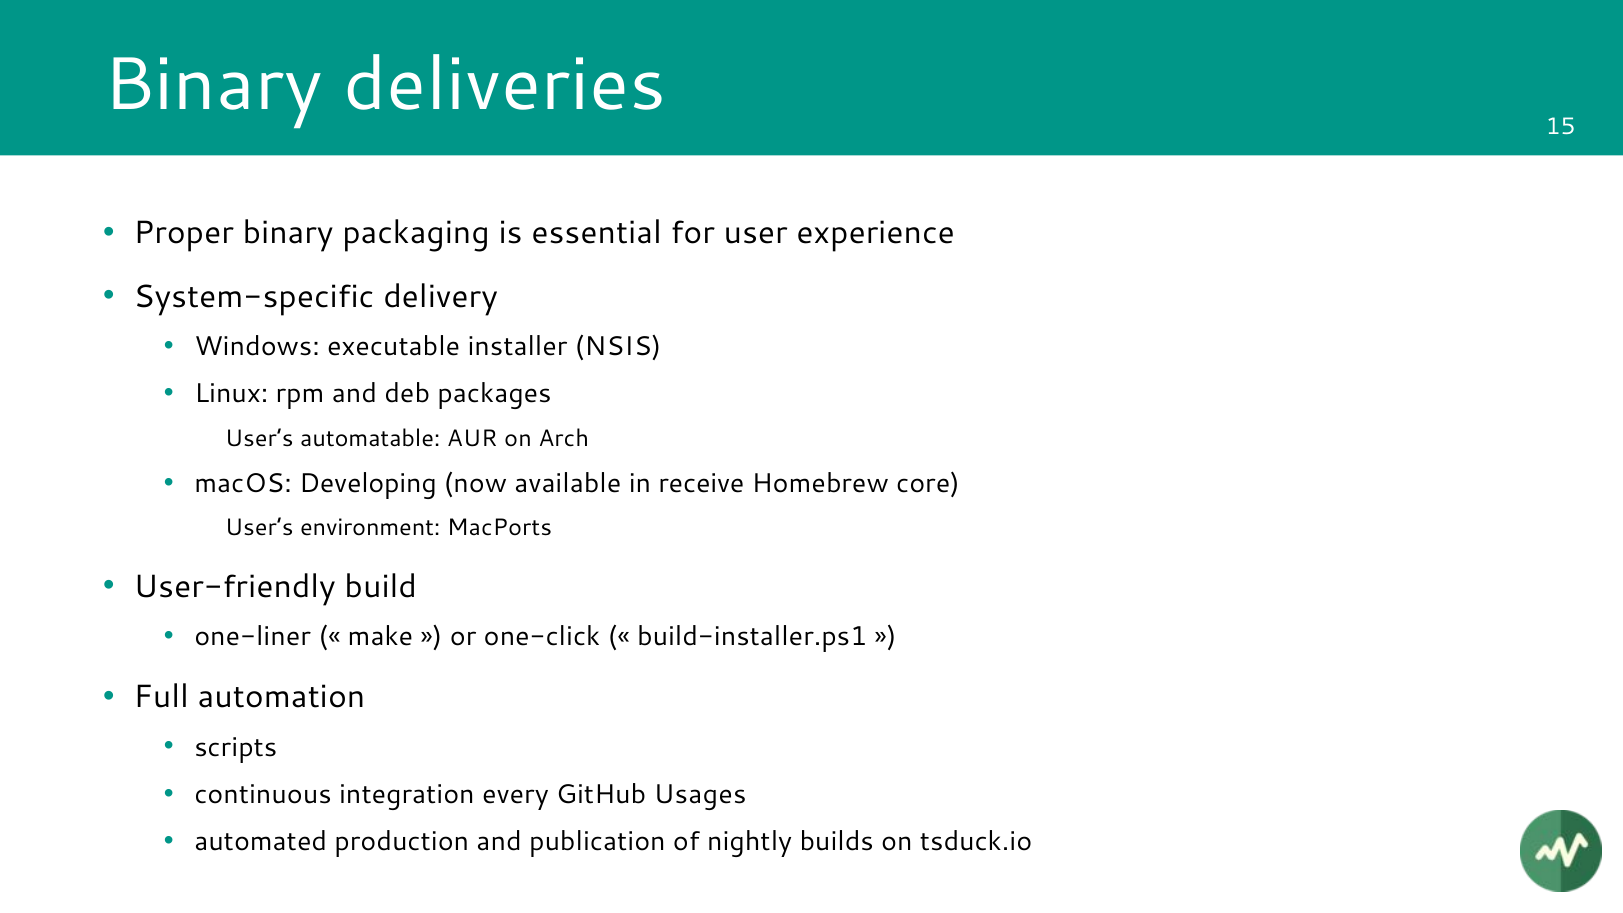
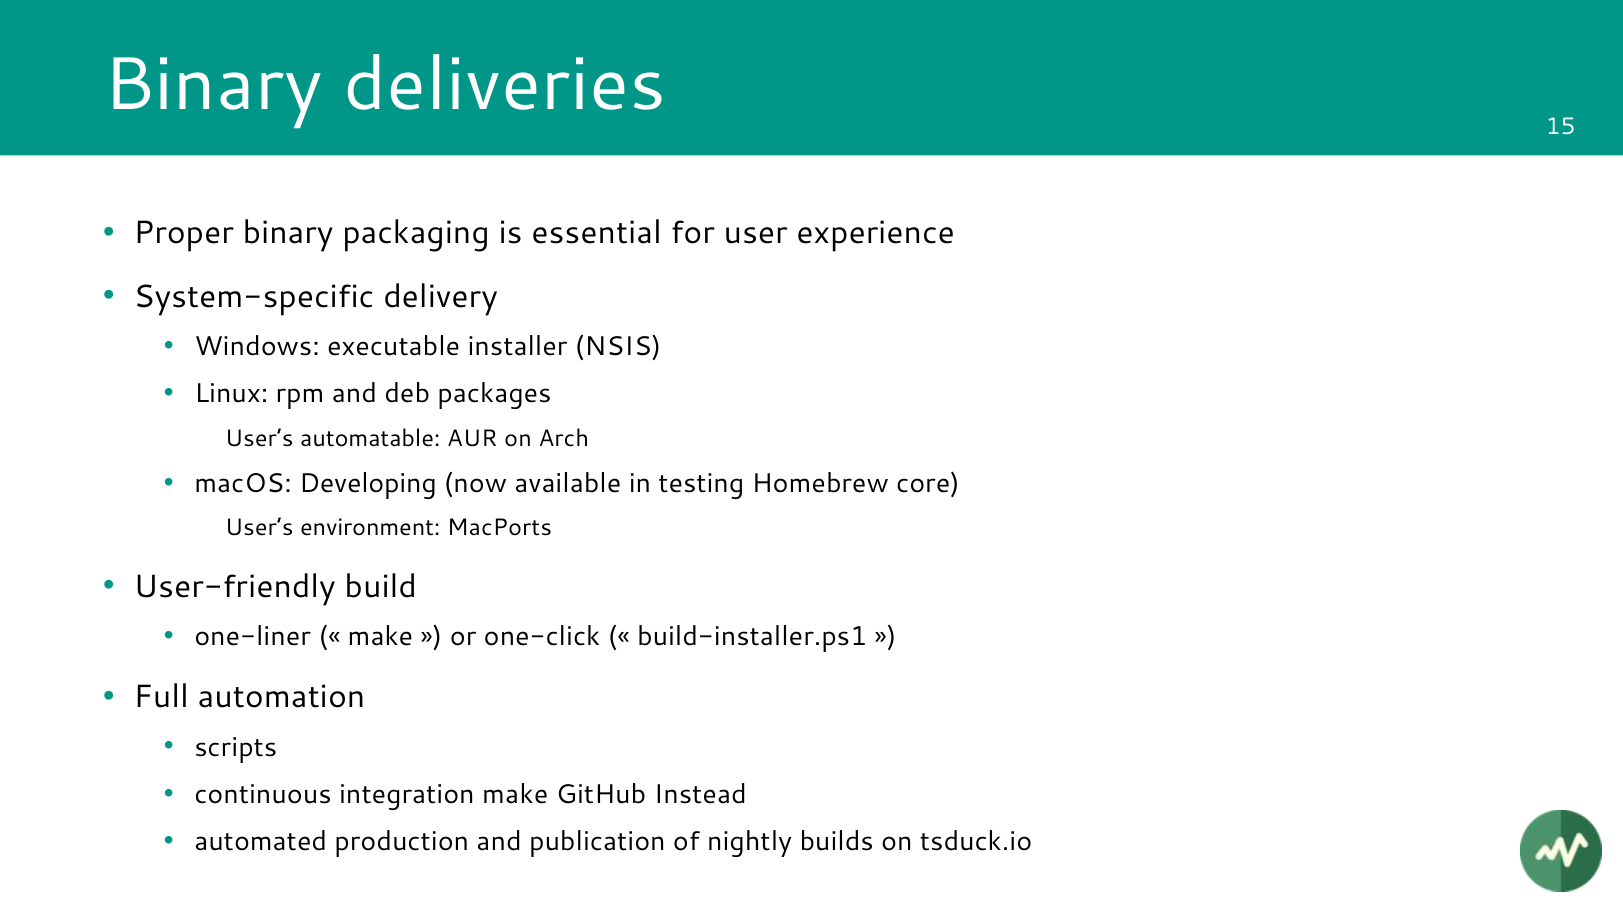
receive: receive -> testing
integration every: every -> make
Usages: Usages -> Instead
